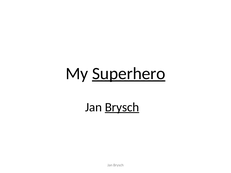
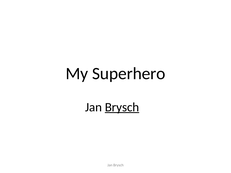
Superhero underline: present -> none
